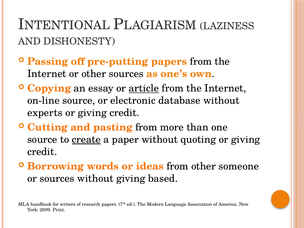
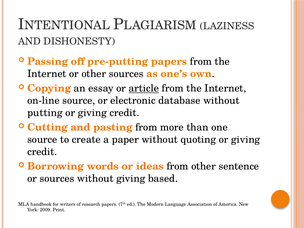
experts: experts -> putting
create underline: present -> none
someone: someone -> sentence
